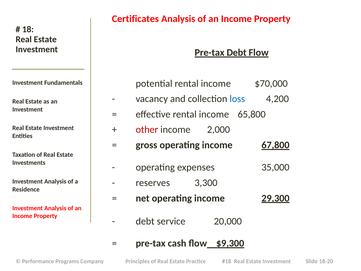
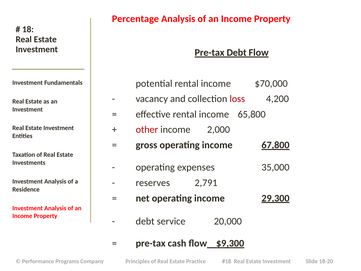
Certificates: Certificates -> Percentage
loss colour: blue -> red
3,300: 3,300 -> 2,791
